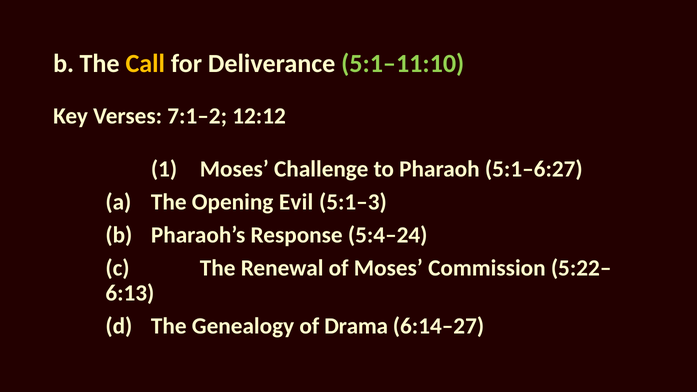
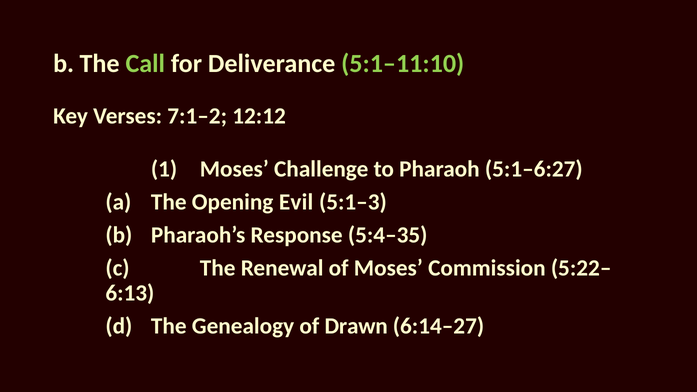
Call colour: yellow -> light green
5:4–24: 5:4–24 -> 5:4–35
Drama: Drama -> Drawn
